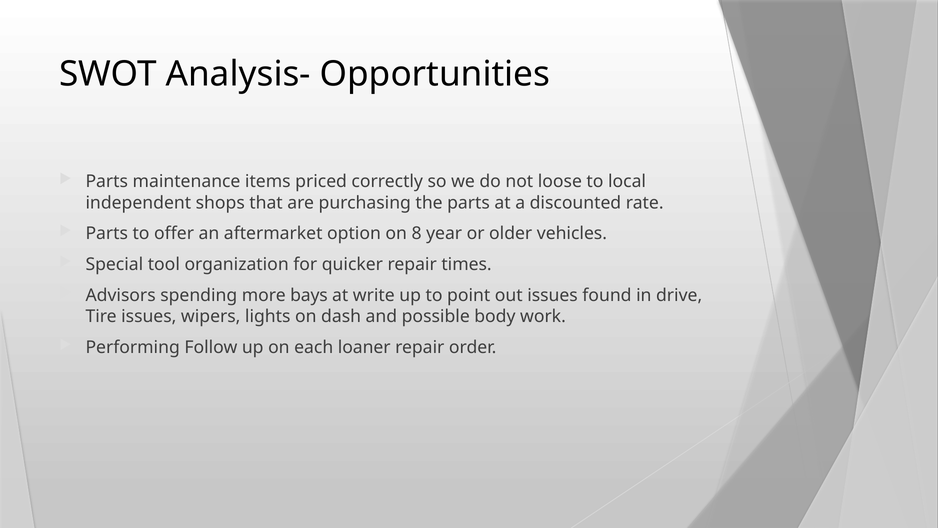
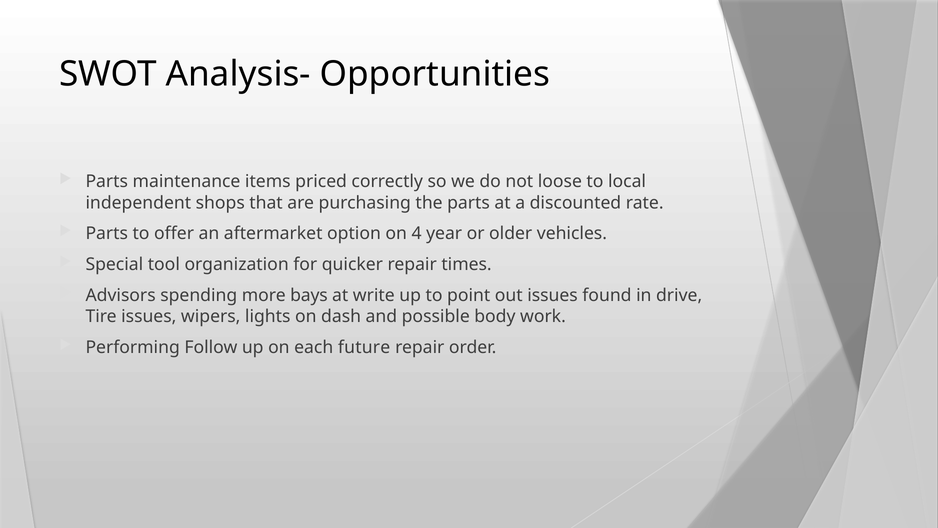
8: 8 -> 4
loaner: loaner -> future
